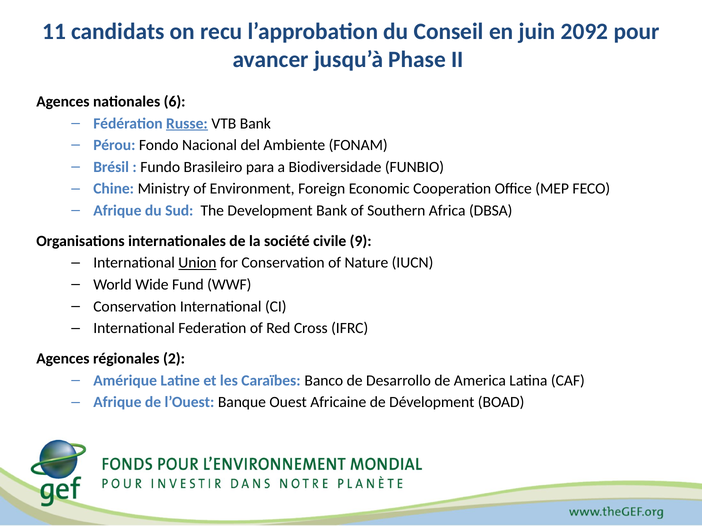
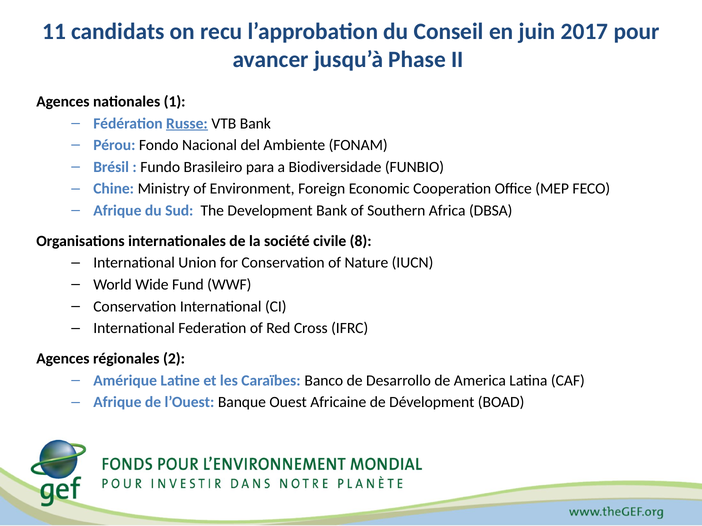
2092: 2092 -> 2017
6: 6 -> 1
9: 9 -> 8
Union underline: present -> none
